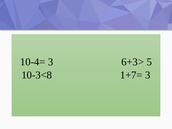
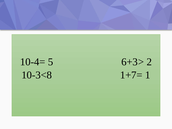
10-4= 3: 3 -> 5
5: 5 -> 2
1+7= 3: 3 -> 1
